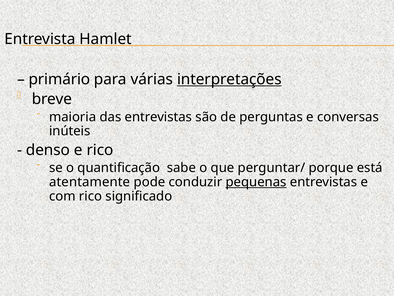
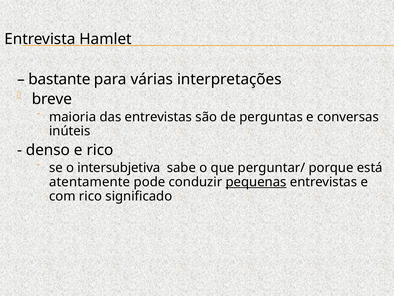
primário: primário -> bastante
interpretações underline: present -> none
quantificação: quantificação -> intersubjetiva
